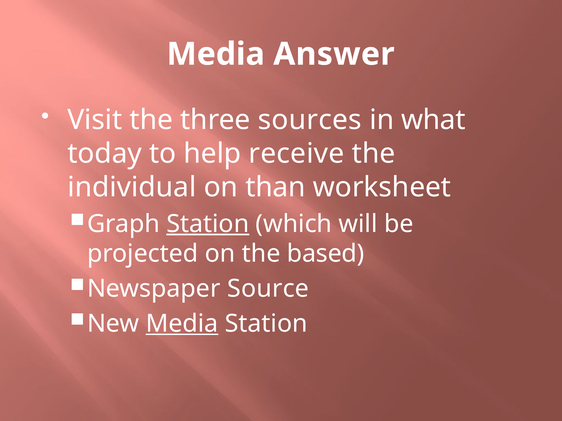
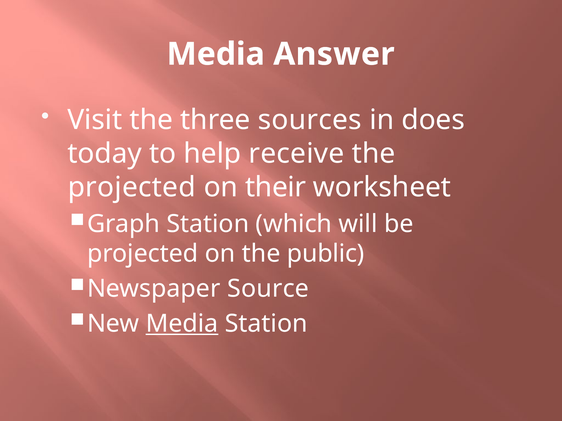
what: what -> does
individual at (132, 187): individual -> projected
than: than -> their
Station at (208, 224) underline: present -> none
based: based -> public
